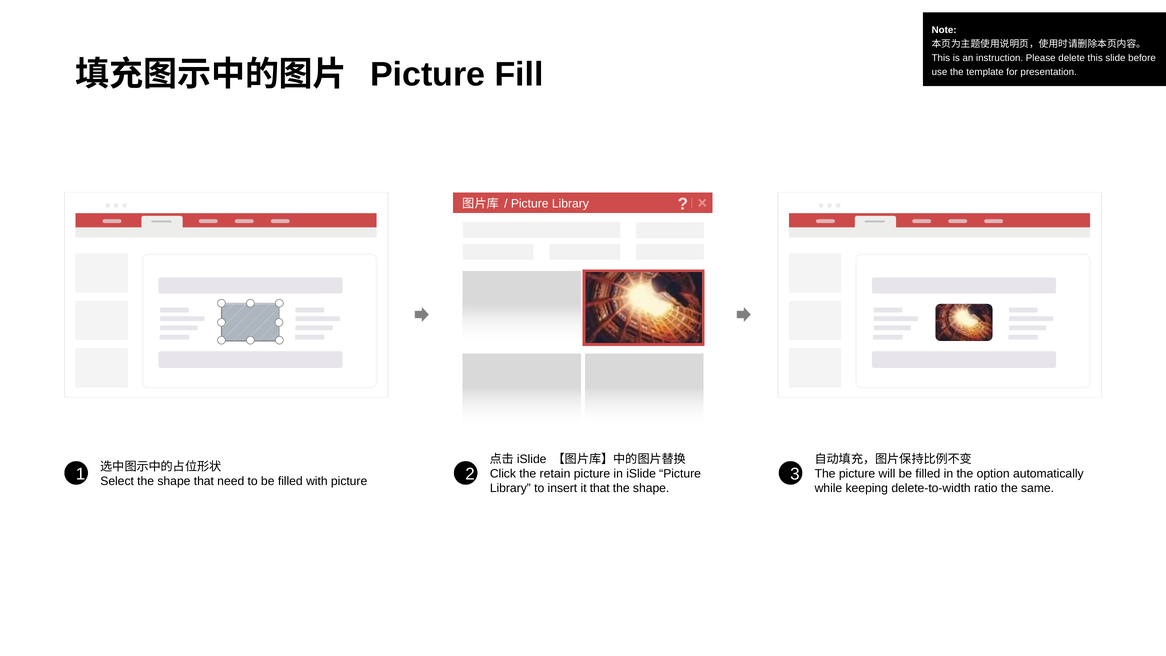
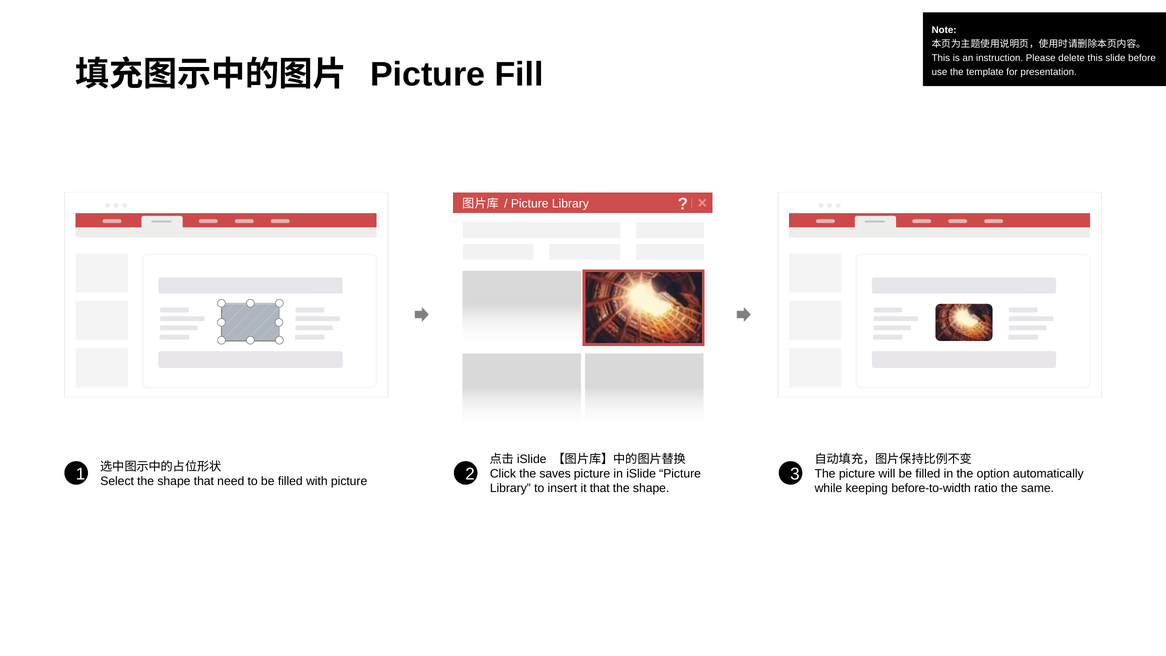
retain: retain -> saves
delete-to-width: delete-to-width -> before-to-width
